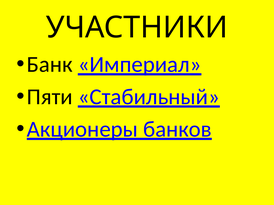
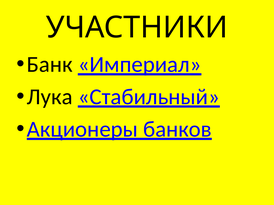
Пяти: Пяти -> Лука
